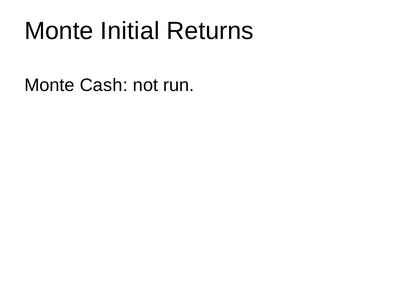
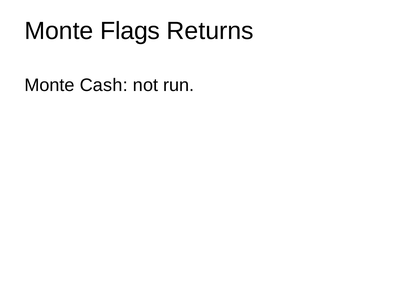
Initial: Initial -> Flags
